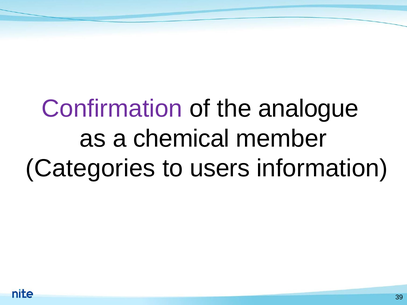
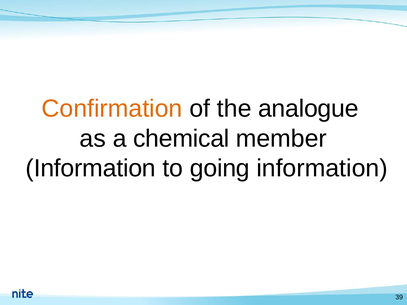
Confirmation colour: purple -> orange
Categories at (91, 168): Categories -> Information
users: users -> going
